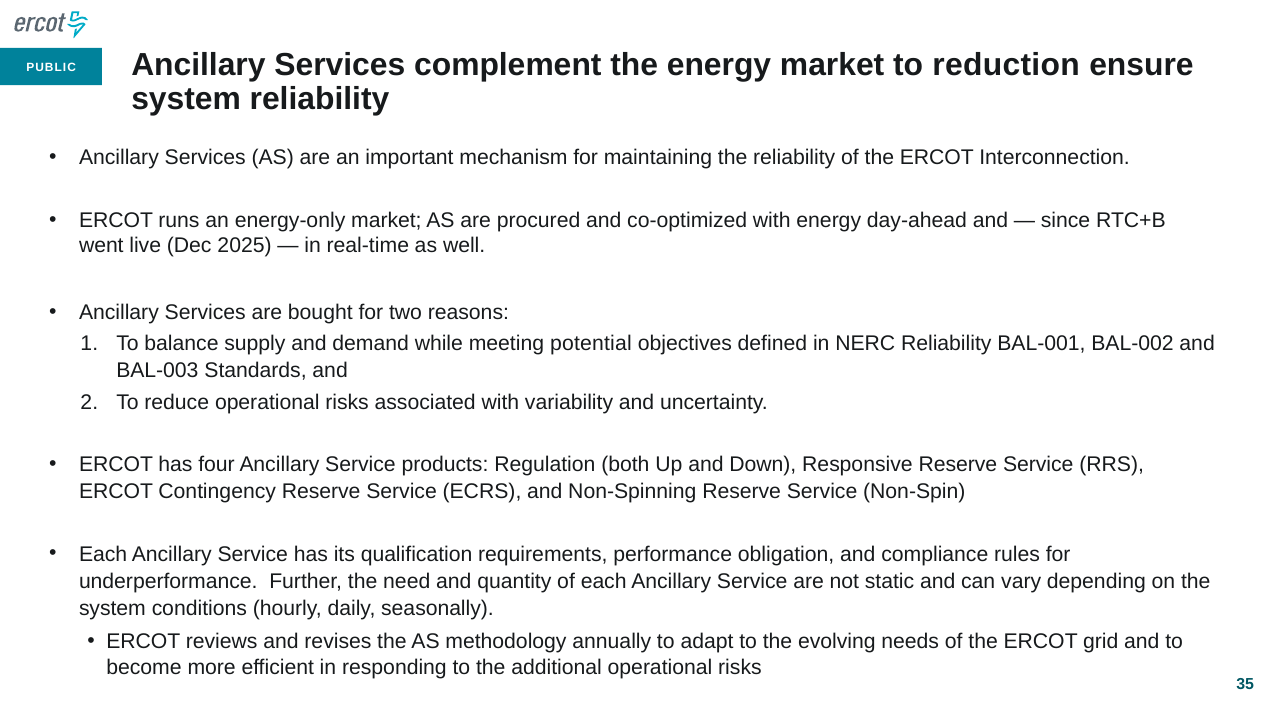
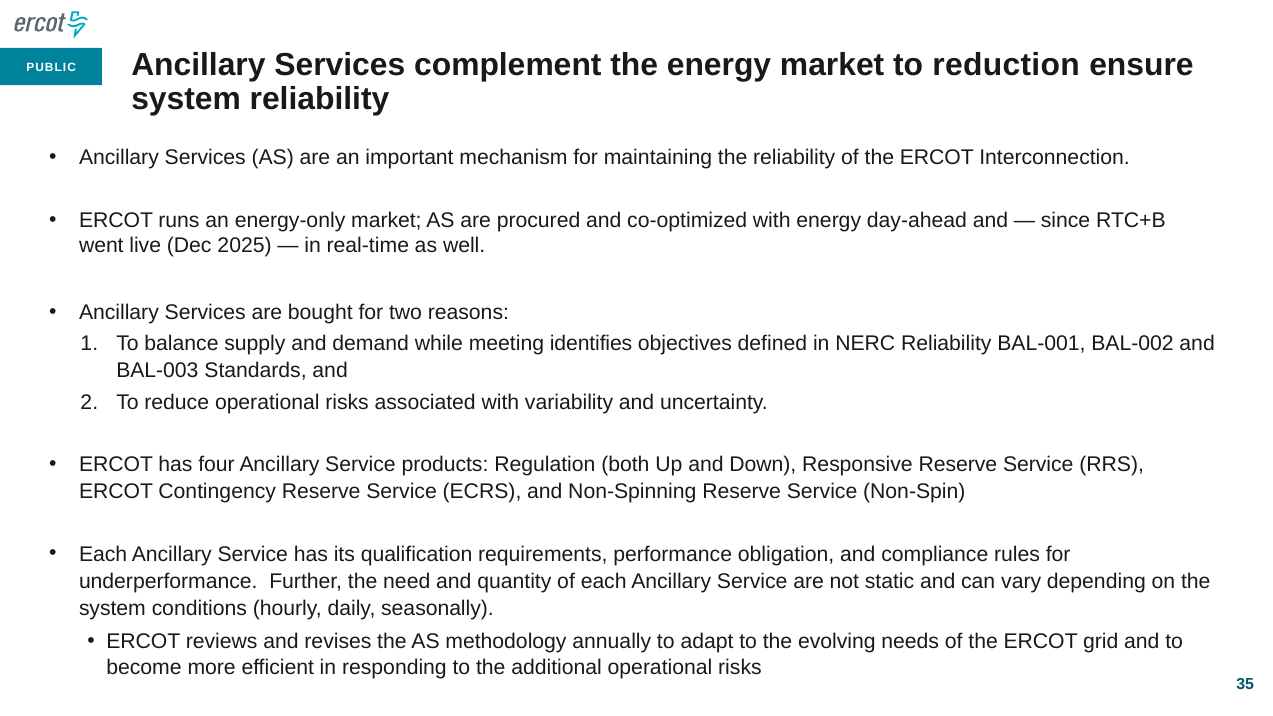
potential: potential -> identifies
